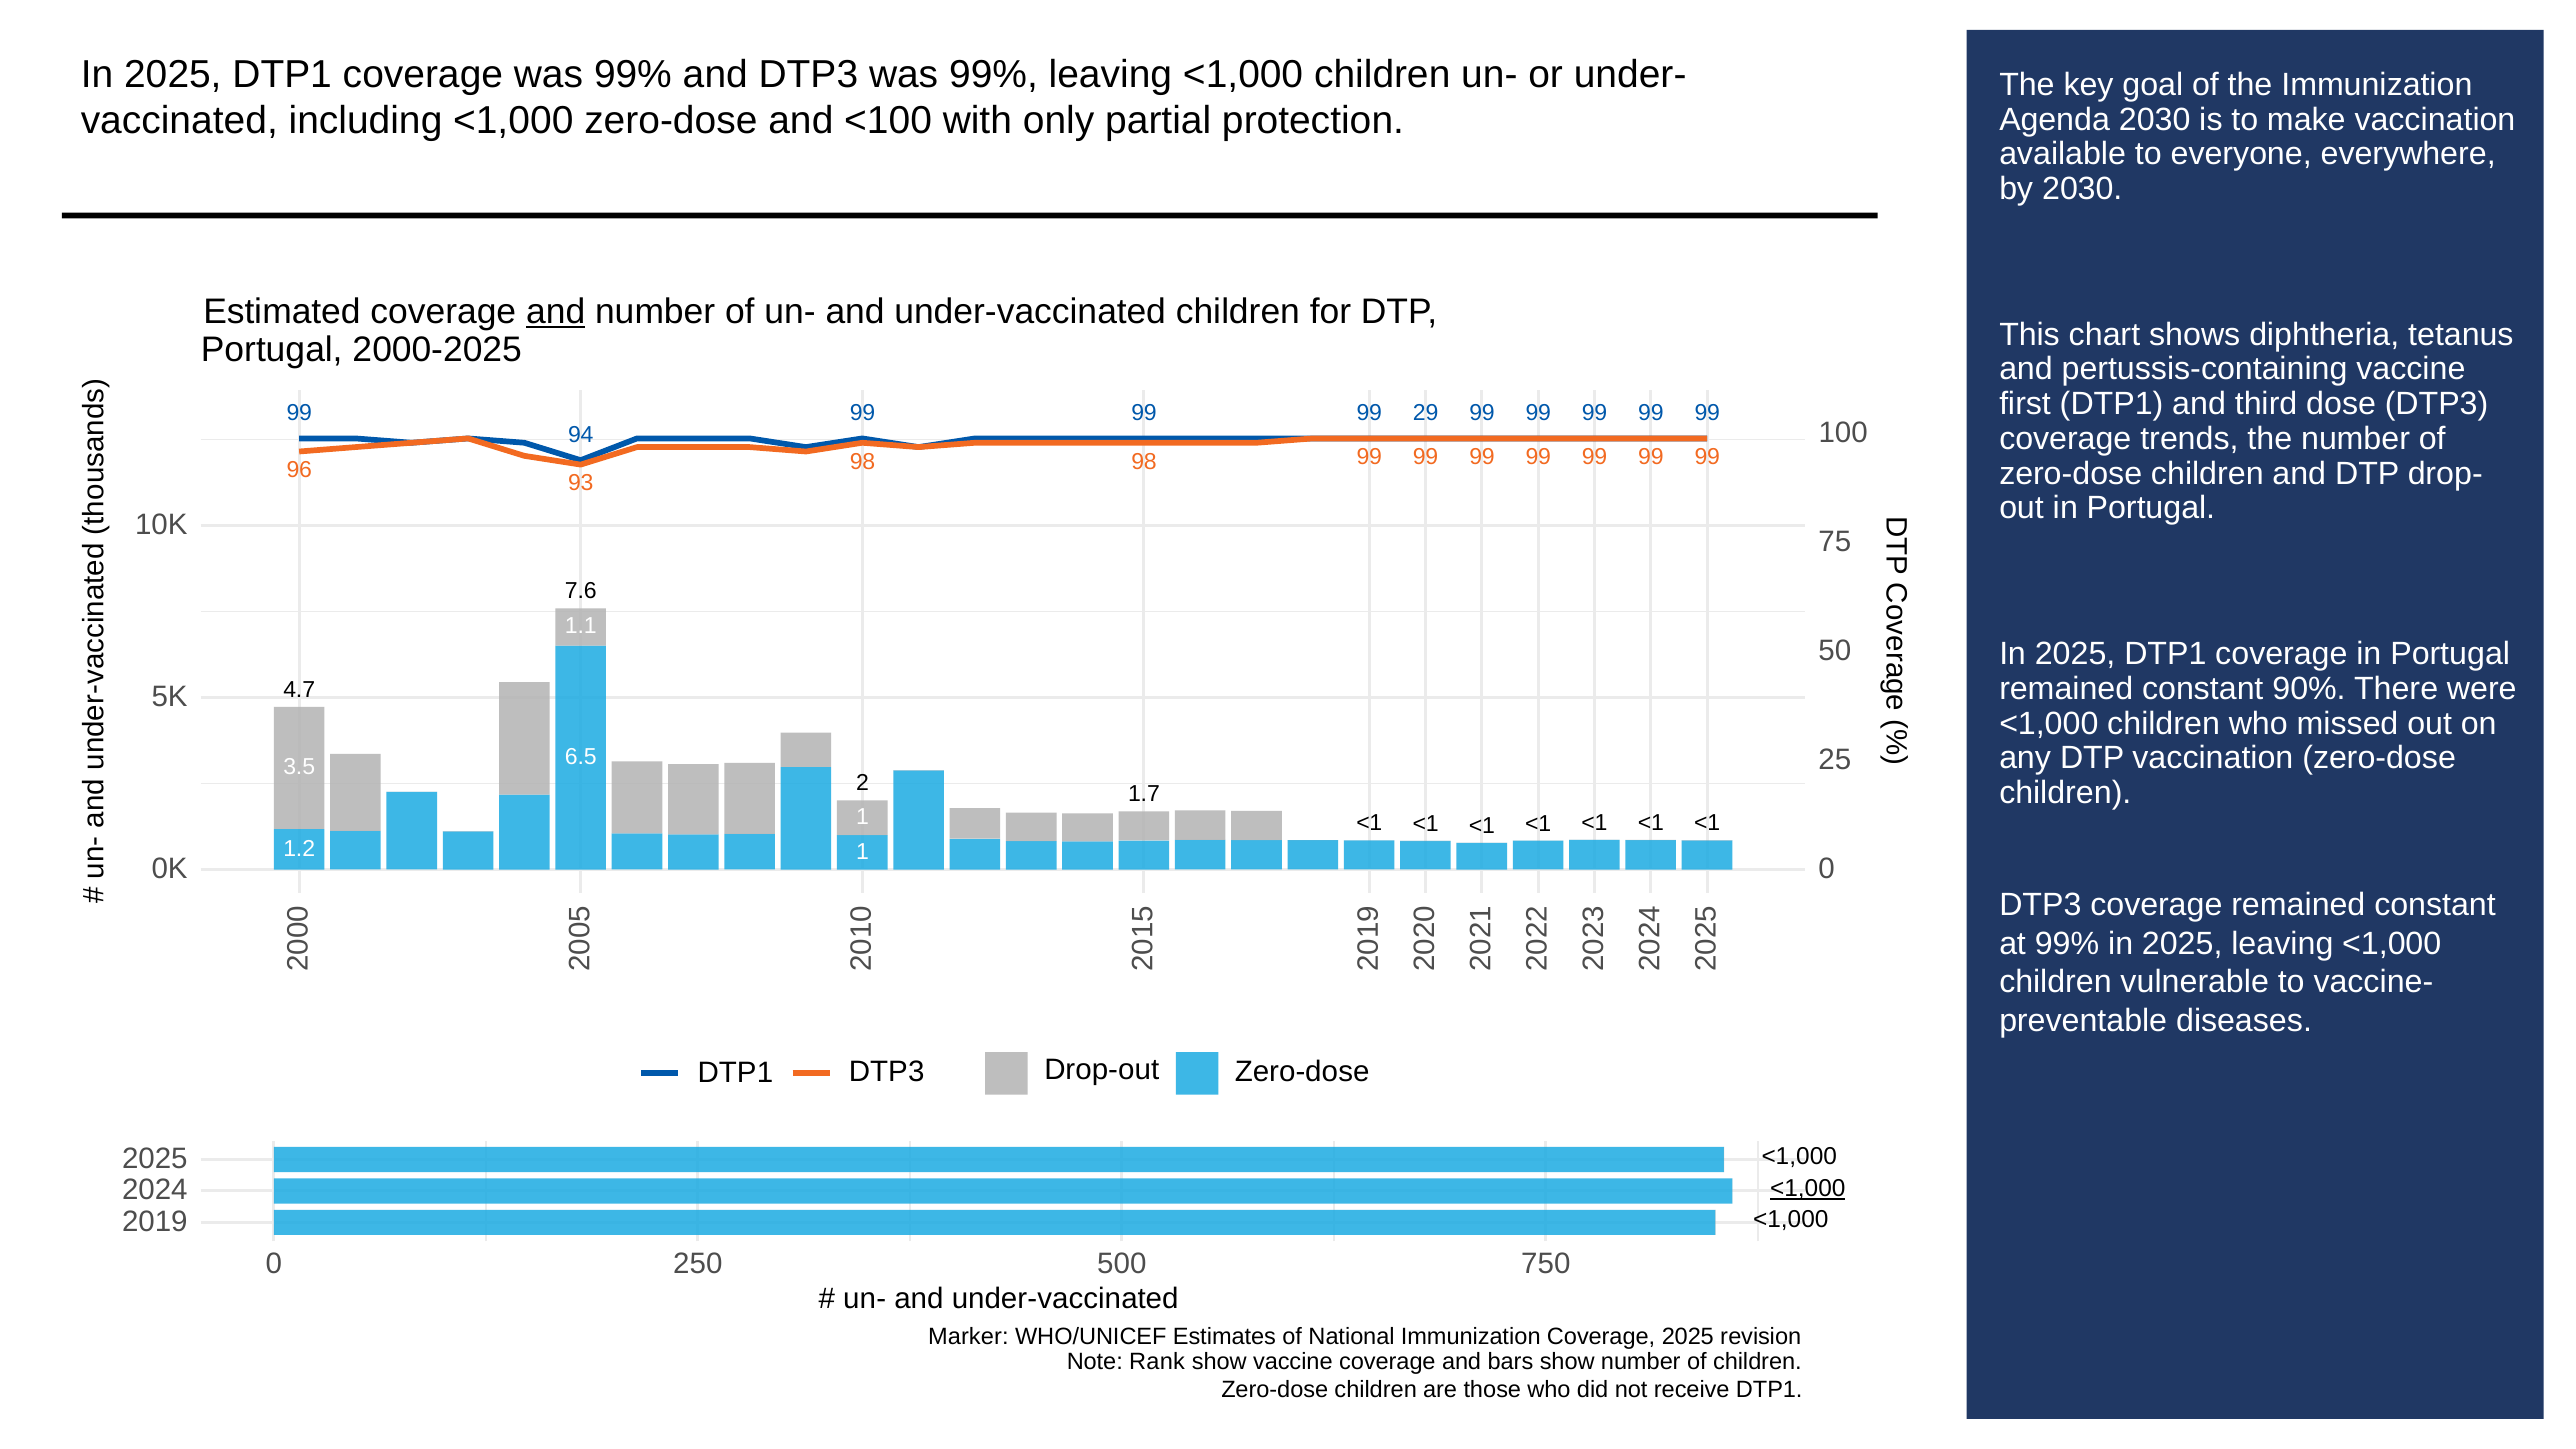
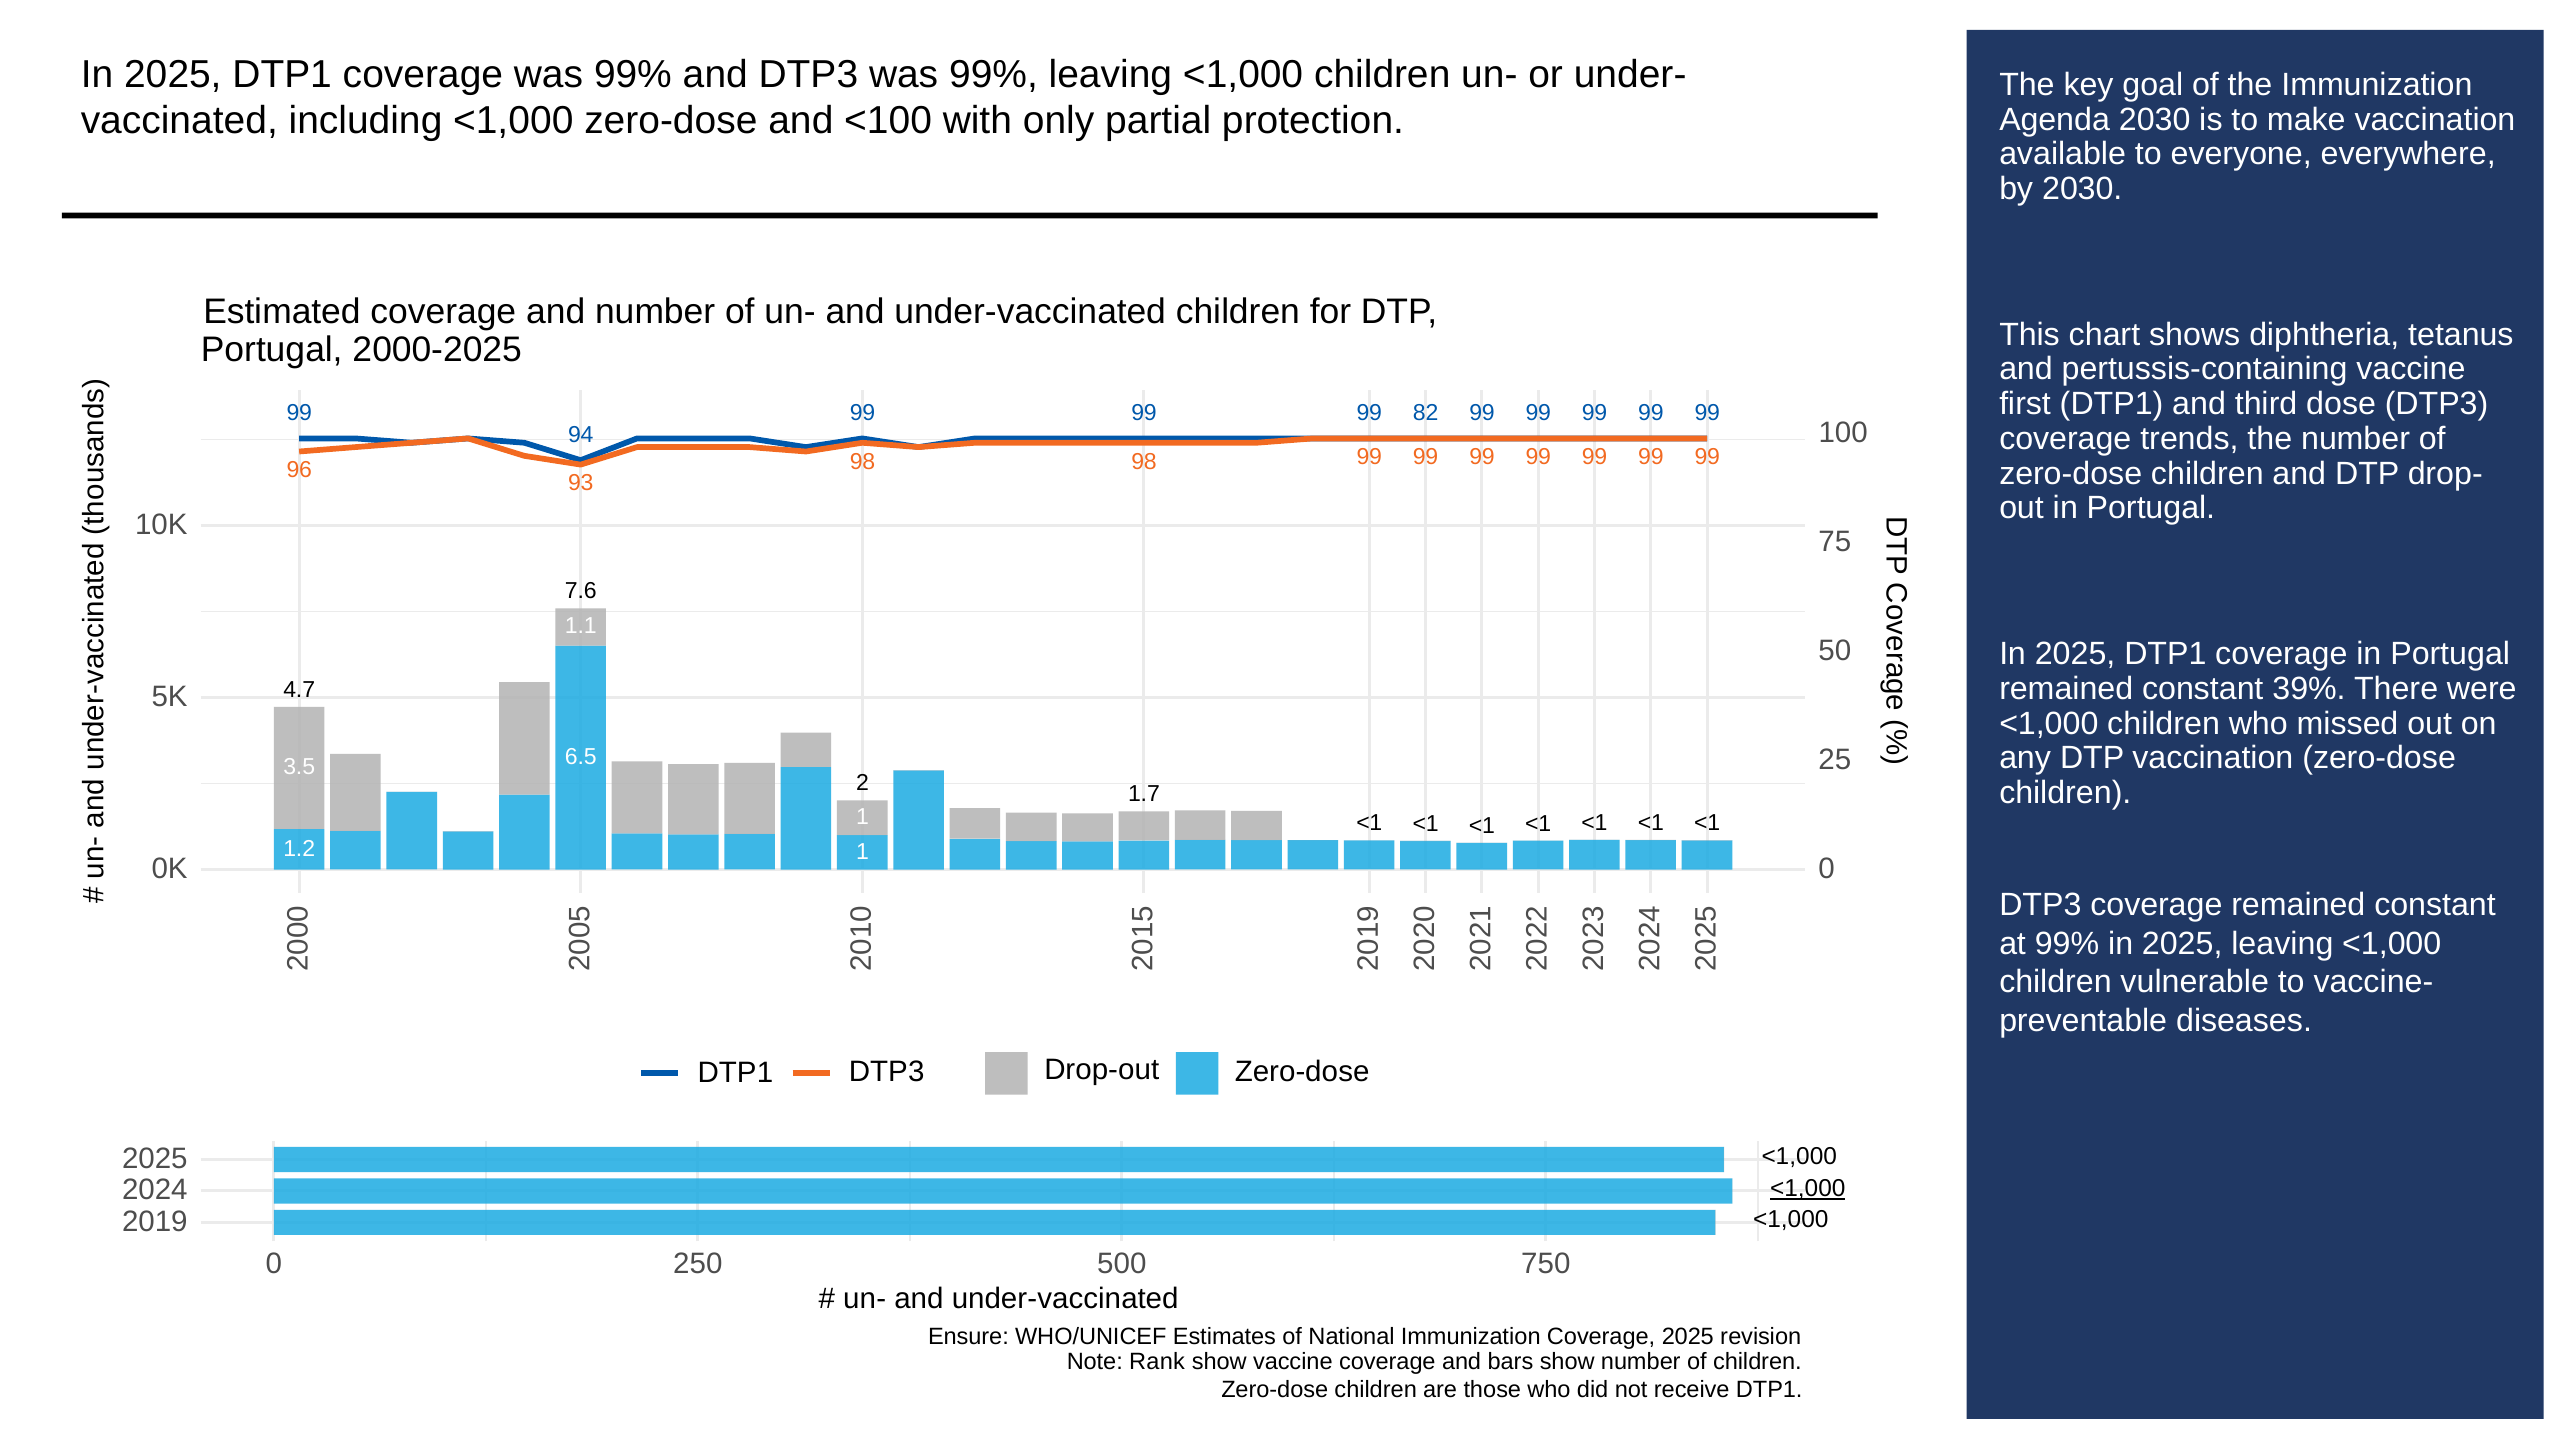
and at (556, 311) underline: present -> none
29: 29 -> 82
90%: 90% -> 39%
Marker: Marker -> Ensure
